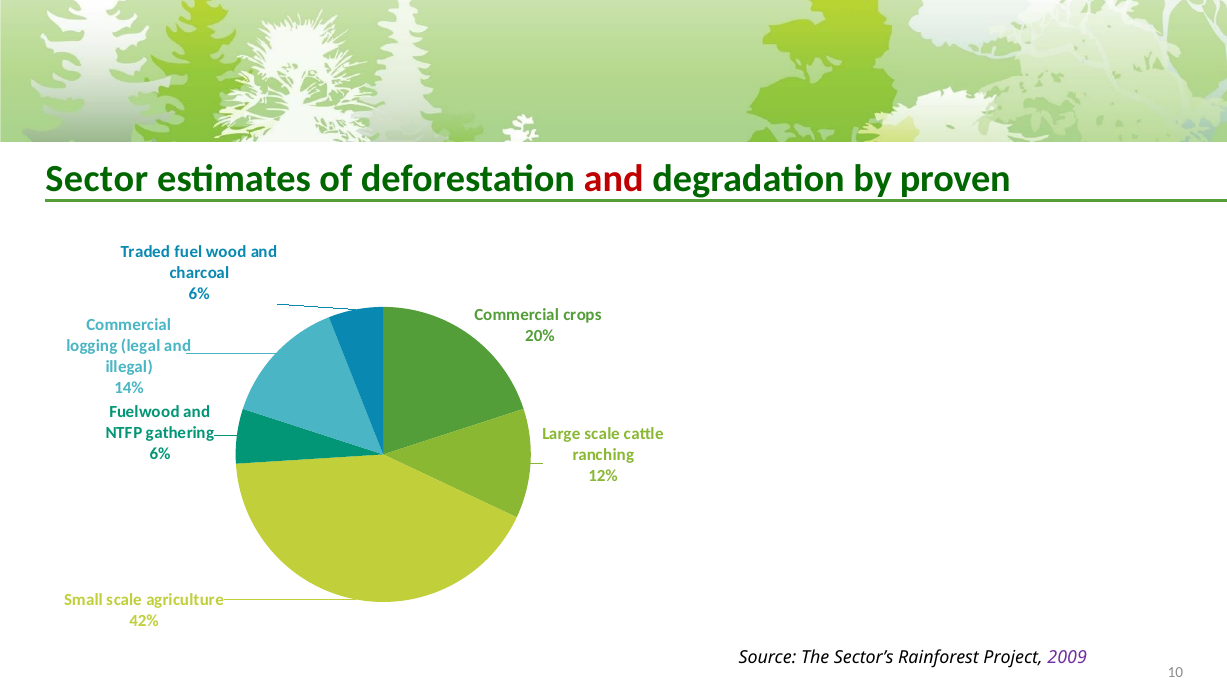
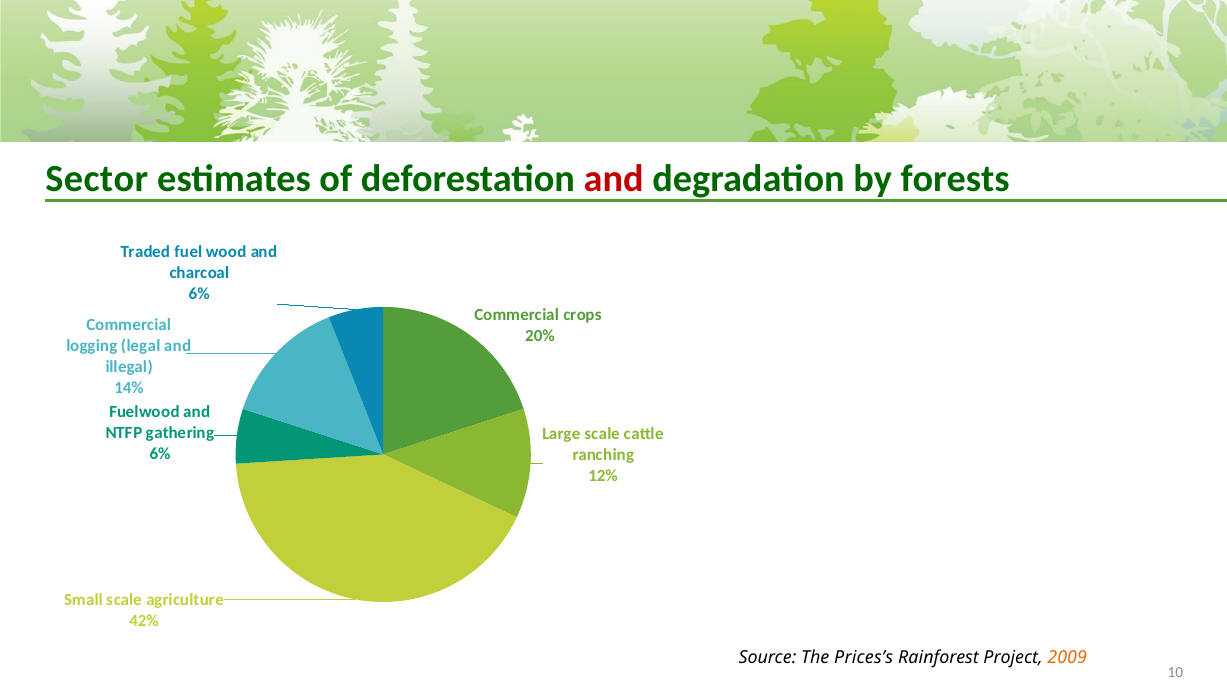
proven: proven -> forests
Sector’s: Sector’s -> Prices’s
2009 colour: purple -> orange
